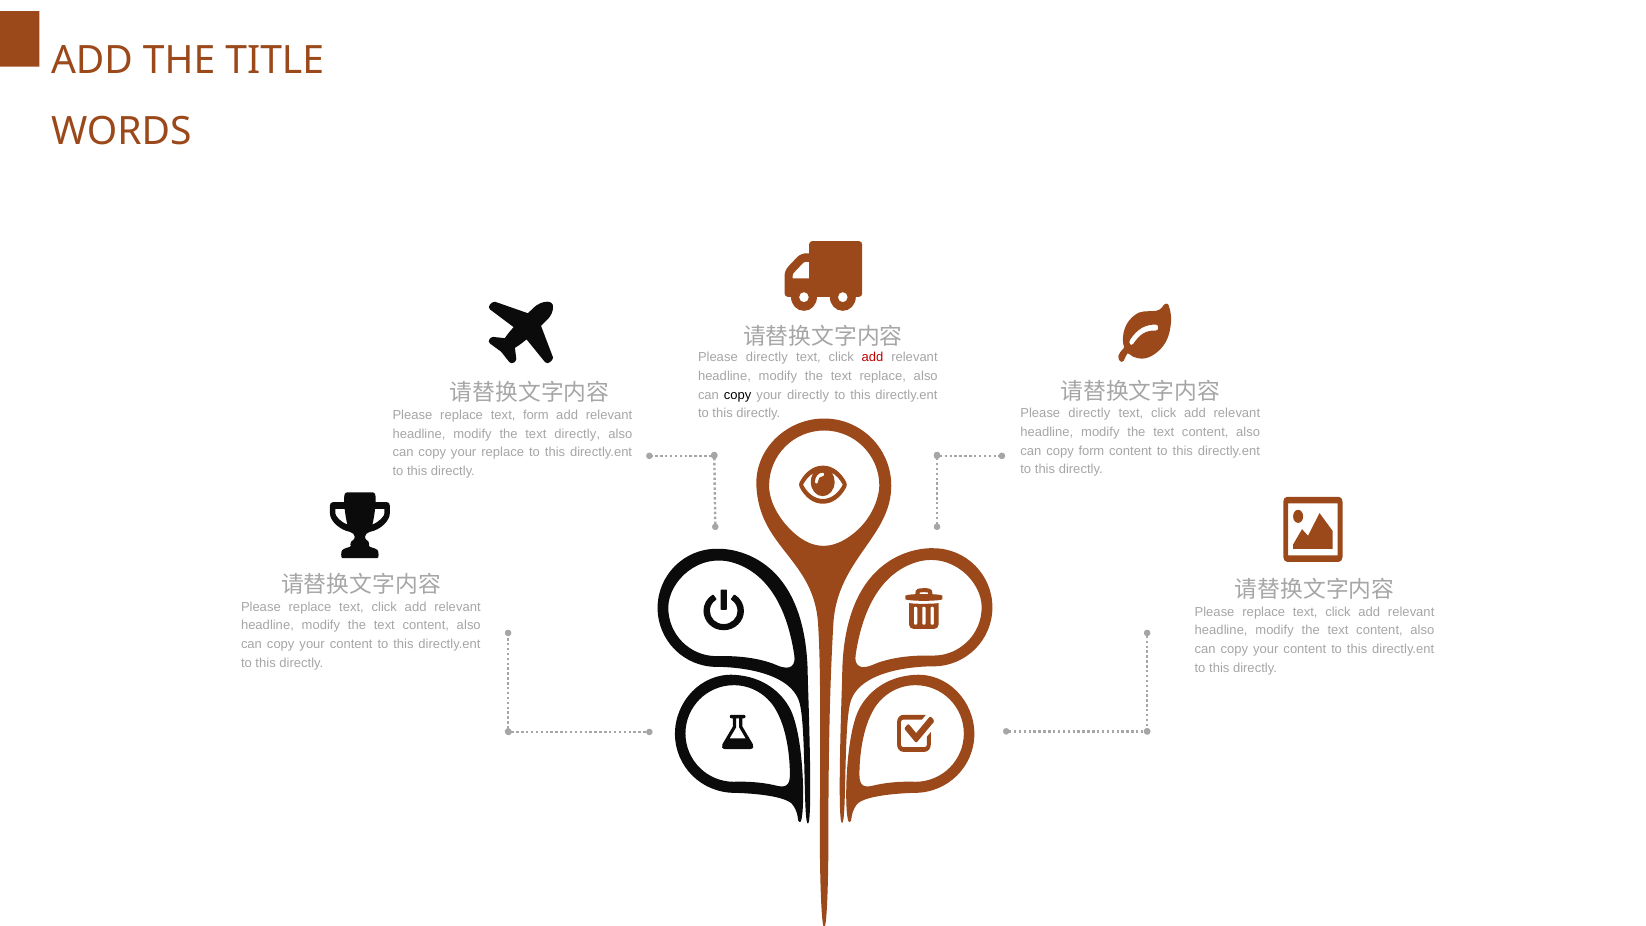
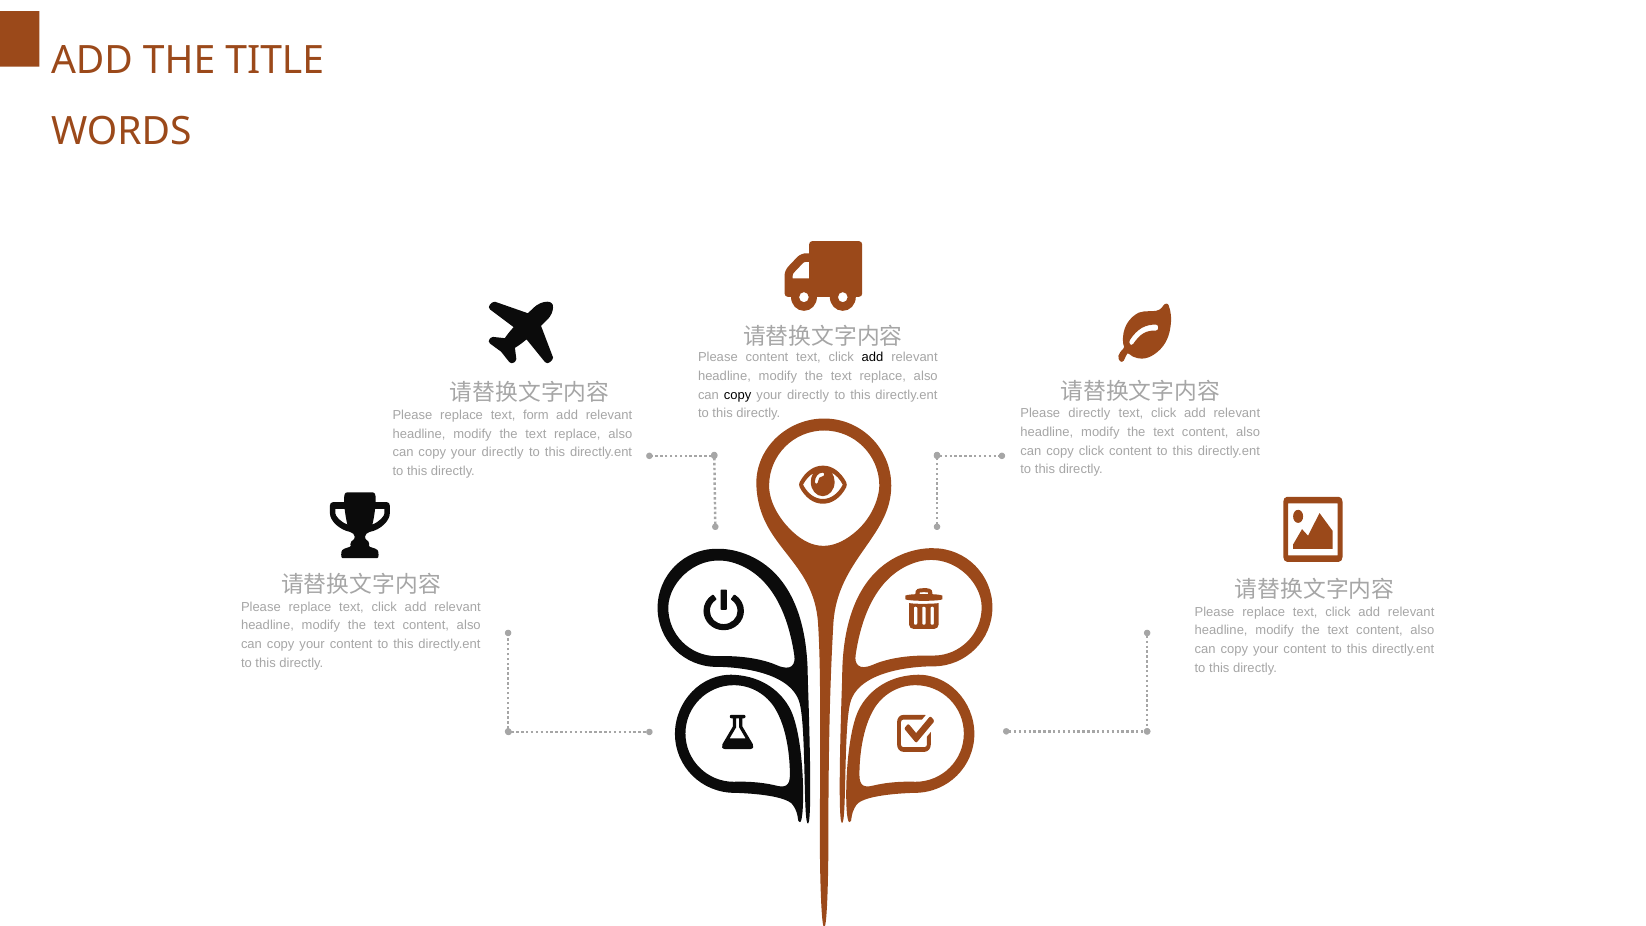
directly at (767, 358): directly -> content
add at (873, 358) colour: red -> black
directly at (577, 434): directly -> replace
copy form: form -> click
replace at (503, 453): replace -> directly
